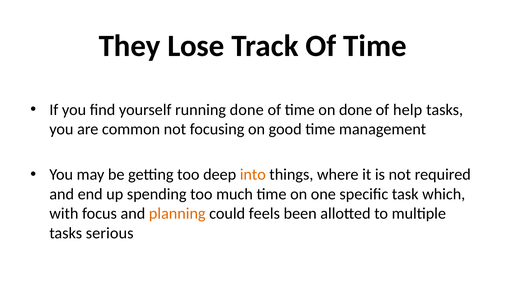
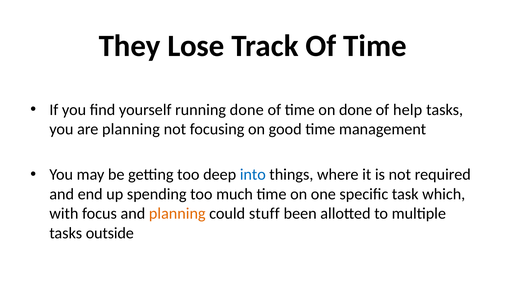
are common: common -> planning
into colour: orange -> blue
feels: feels -> stuff
serious: serious -> outside
